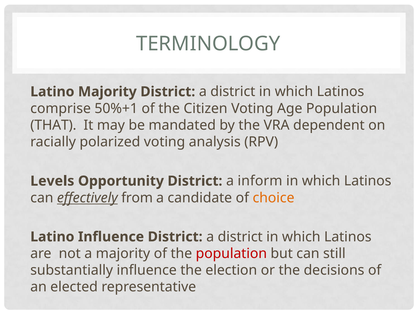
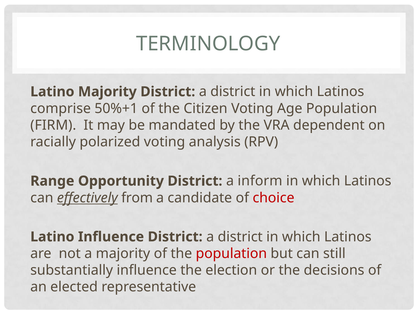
THAT: THAT -> FIRM
Levels: Levels -> Range
choice colour: orange -> red
